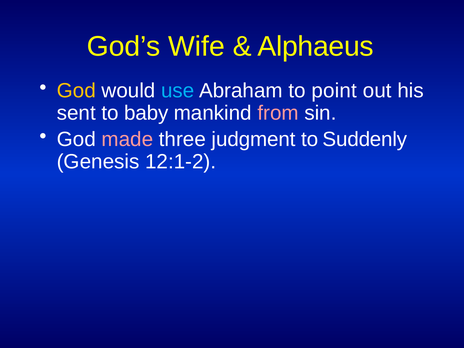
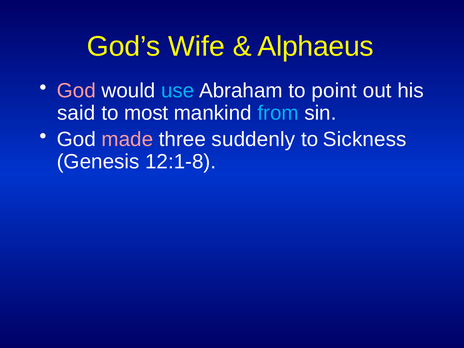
God at (76, 91) colour: yellow -> pink
sent: sent -> said
baby: baby -> most
from colour: pink -> light blue
judgment: judgment -> suddenly
Suddenly: Suddenly -> Sickness
12:1-2: 12:1-2 -> 12:1-8
